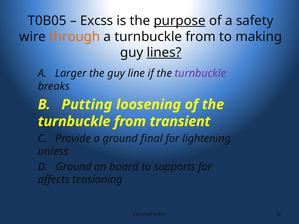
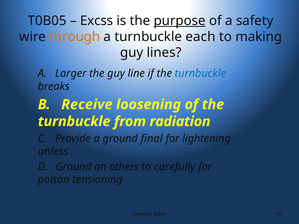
a turnbuckle from: from -> each
lines underline: present -> none
turnbuckle at (200, 74) colour: purple -> blue
Putting: Putting -> Receive
transient: transient -> radiation
board: board -> others
supports: supports -> carefully
affects: affects -> poison
